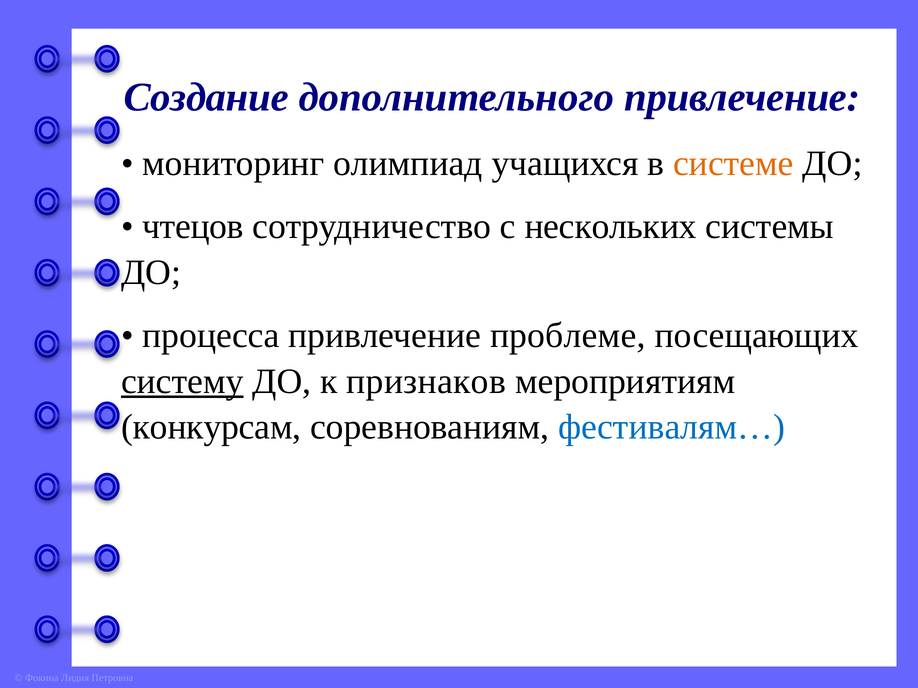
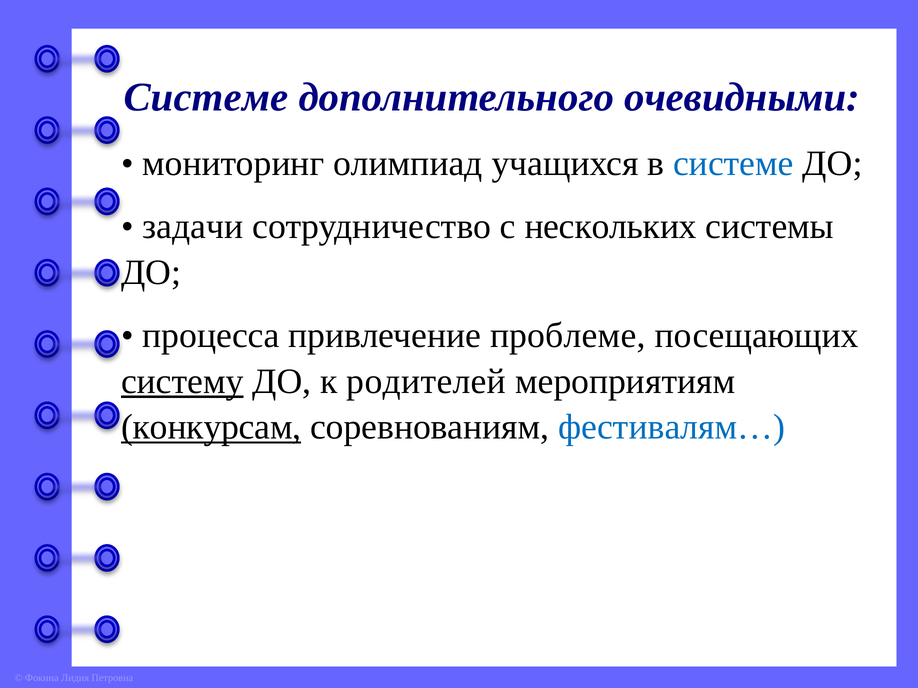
Создание at (206, 98): Создание -> Системе
дополнительного привлечение: привлечение -> очевидными
системе at (733, 163) colour: orange -> blue
чтецов: чтецов -> задачи
признаков: признаков -> родителей
конкурсам underline: none -> present
